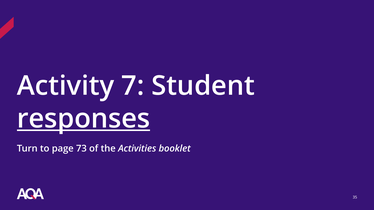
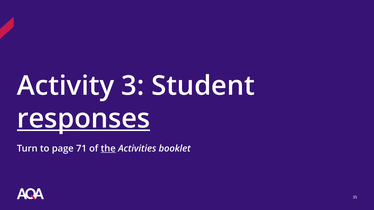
7: 7 -> 3
73: 73 -> 71
the underline: none -> present
